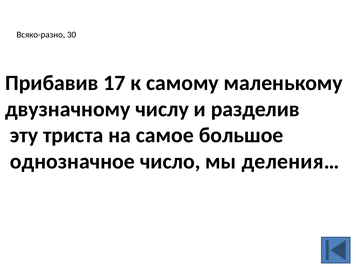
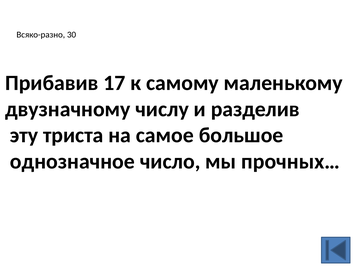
деления…: деления… -> прочных…
